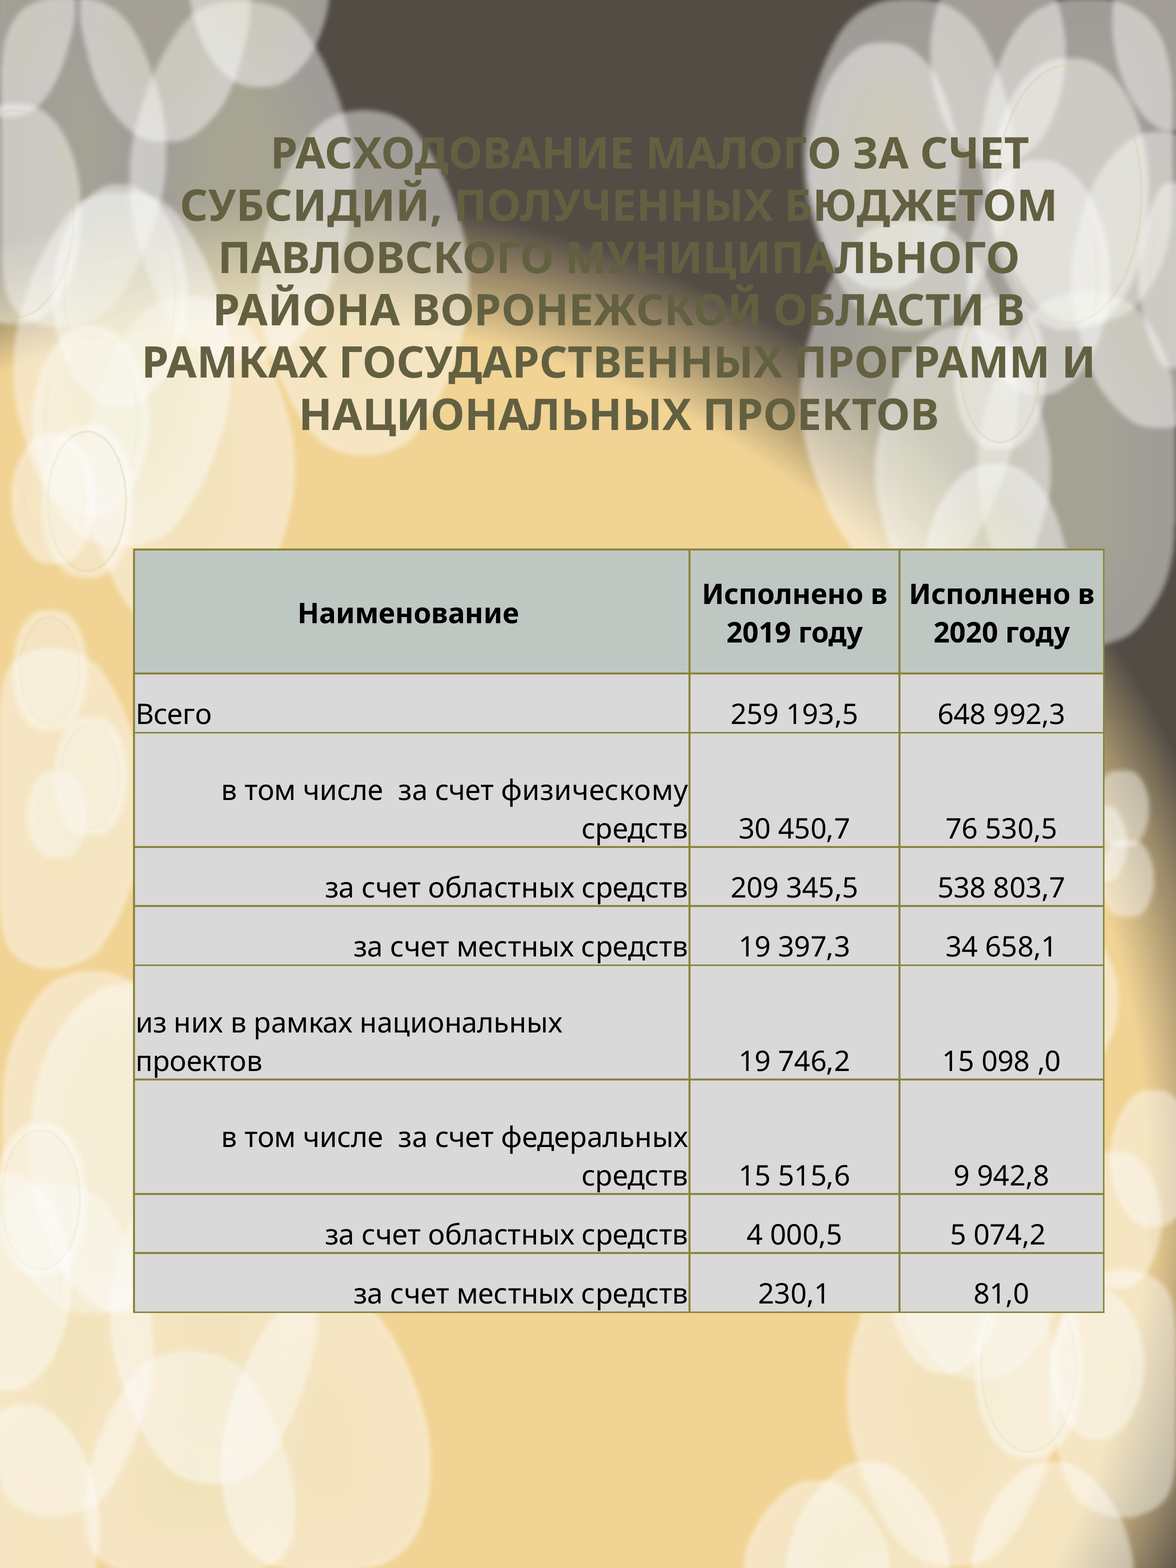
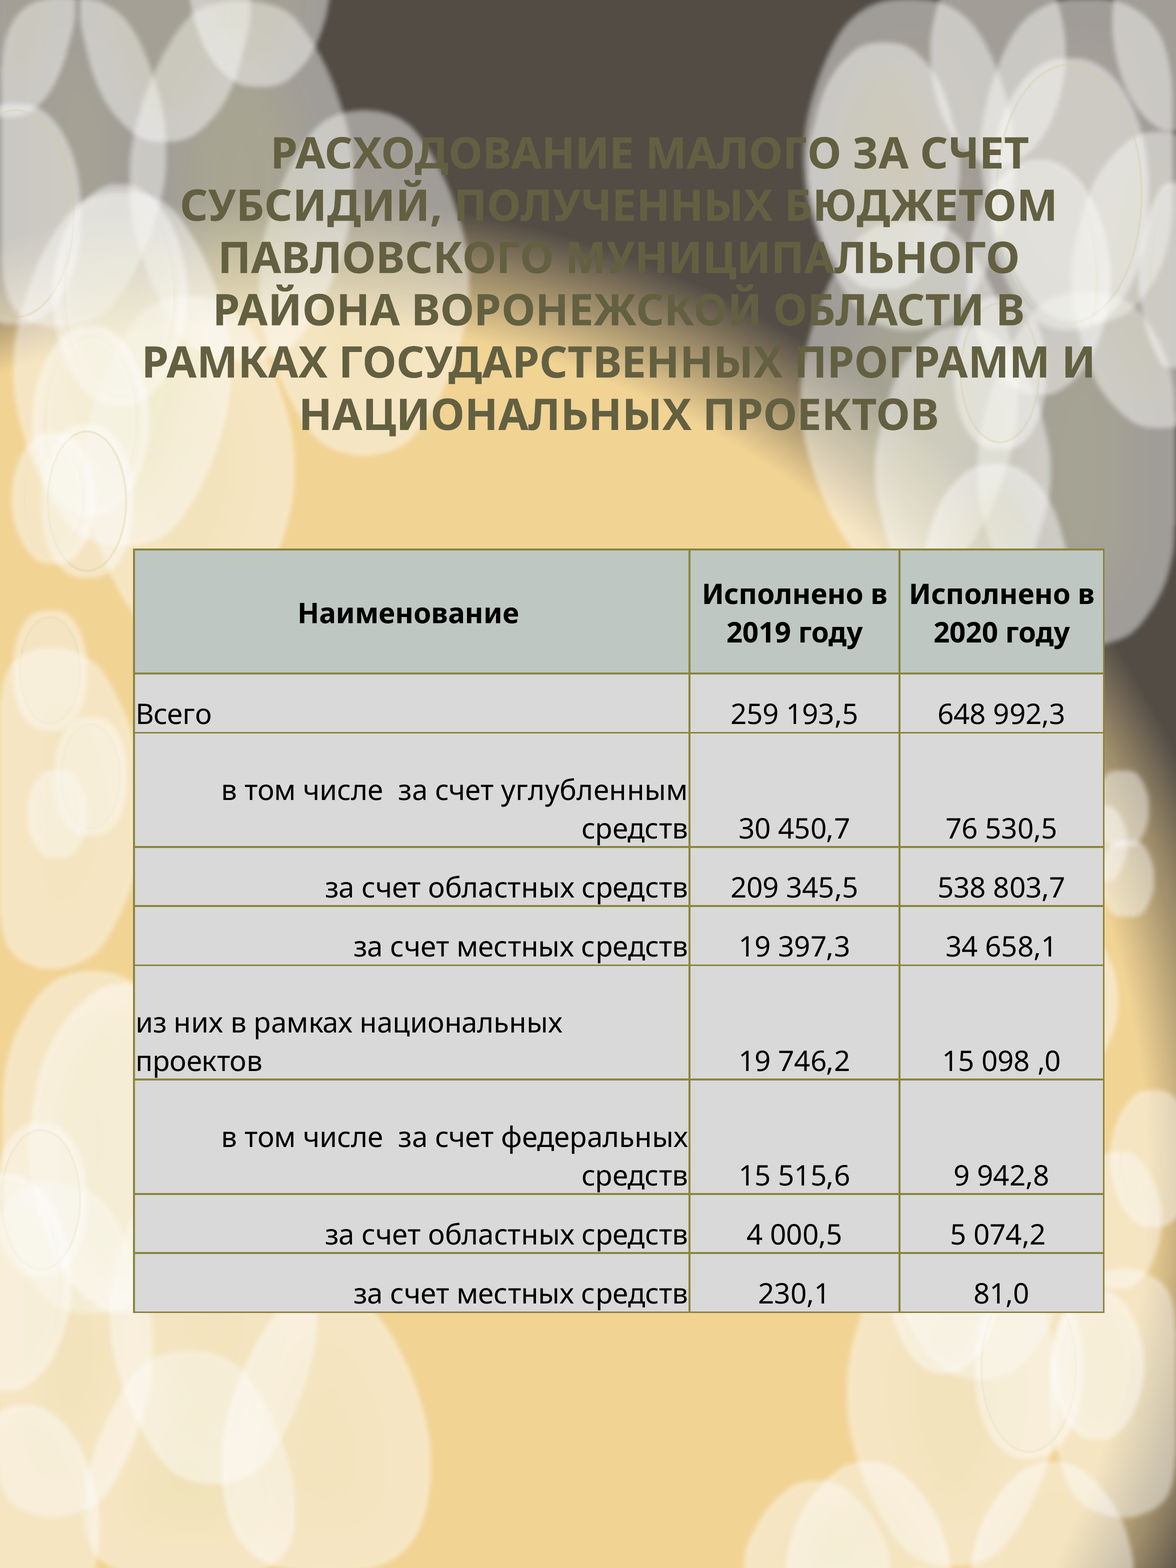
физическому: физическому -> углубленным
